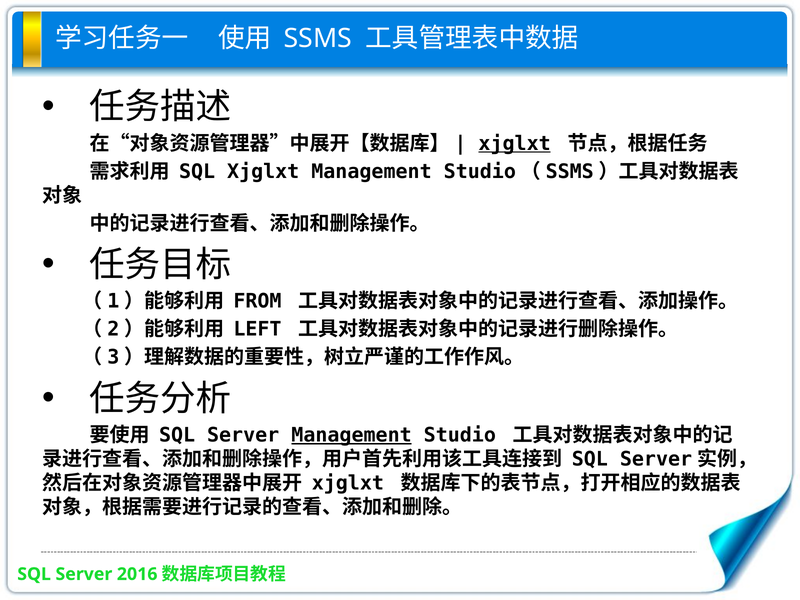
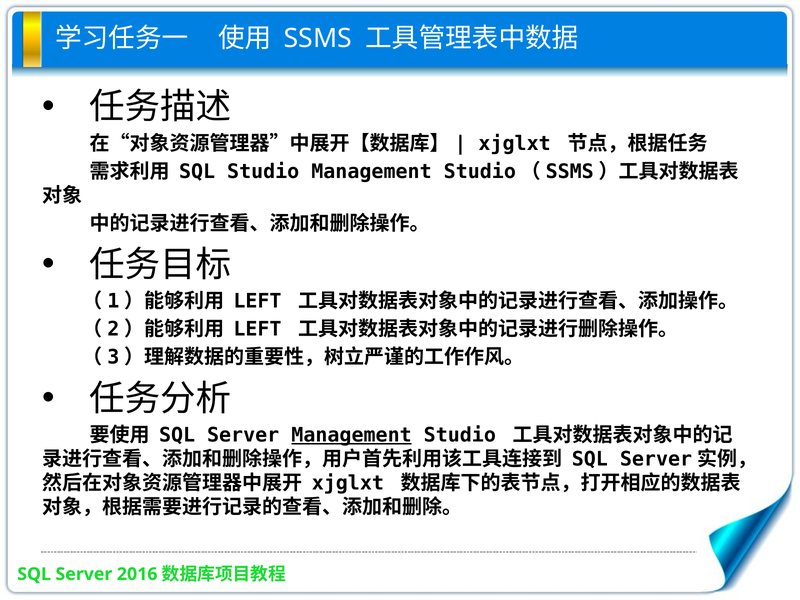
xjglxt at (515, 144) underline: present -> none
SQL Xjglxt: Xjglxt -> Studio
FROM at (257, 301): FROM -> LEFT
